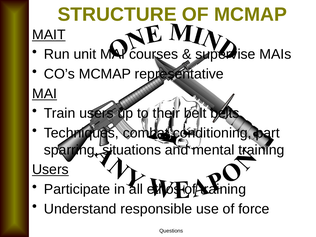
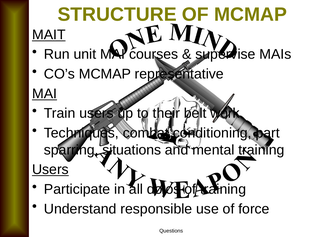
belts: belts -> work
ethos: ethos -> dojos
